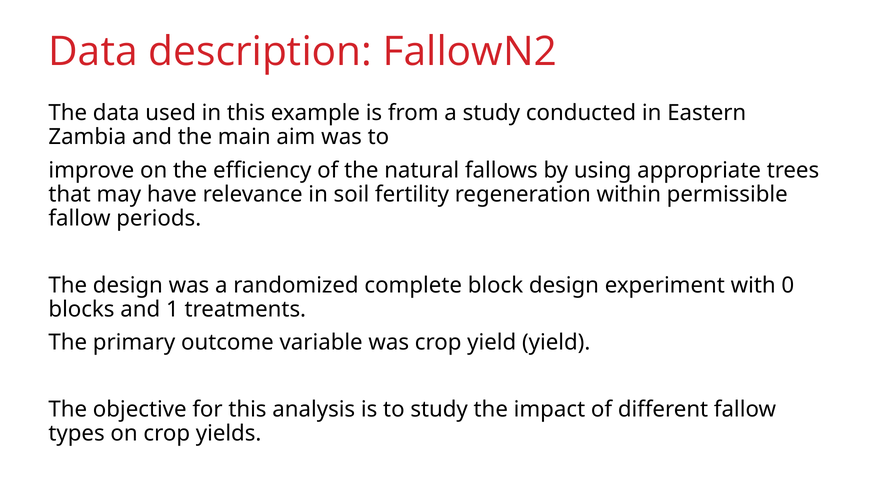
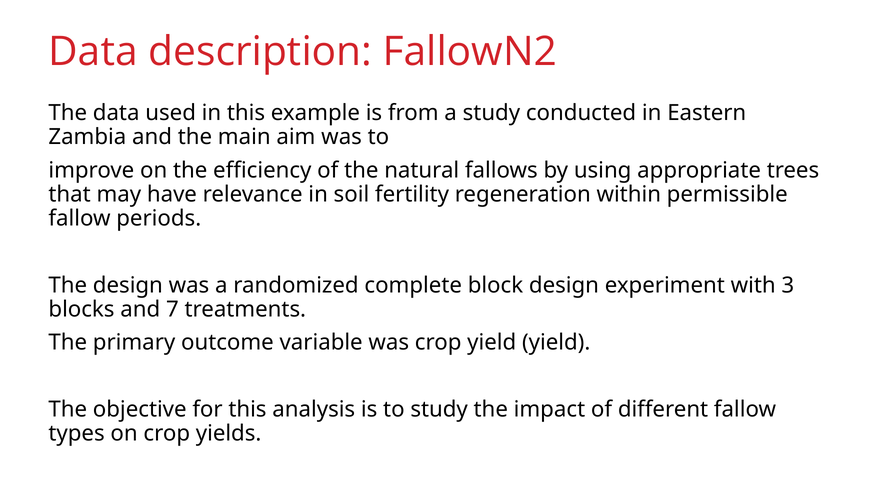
0: 0 -> 3
1: 1 -> 7
